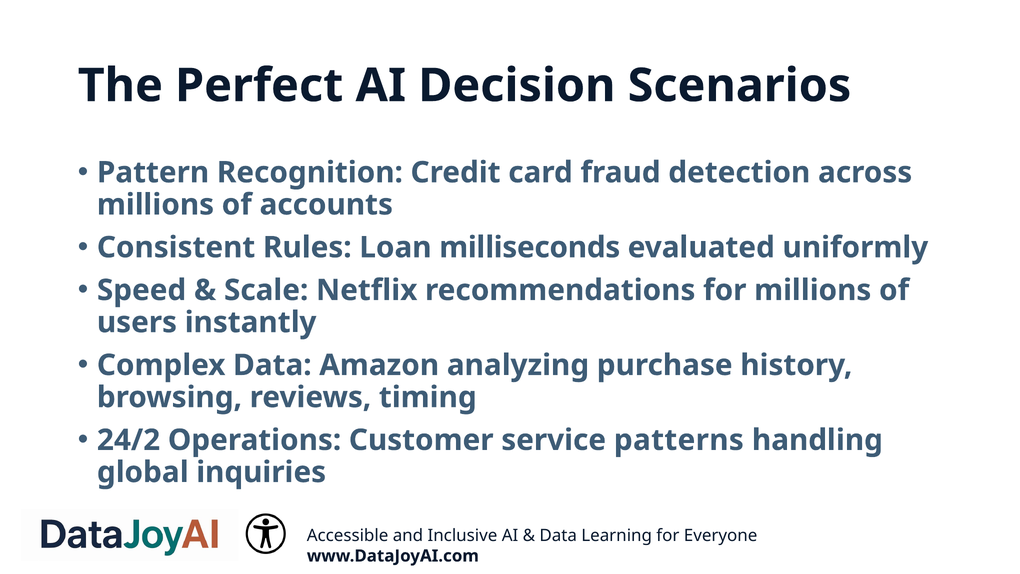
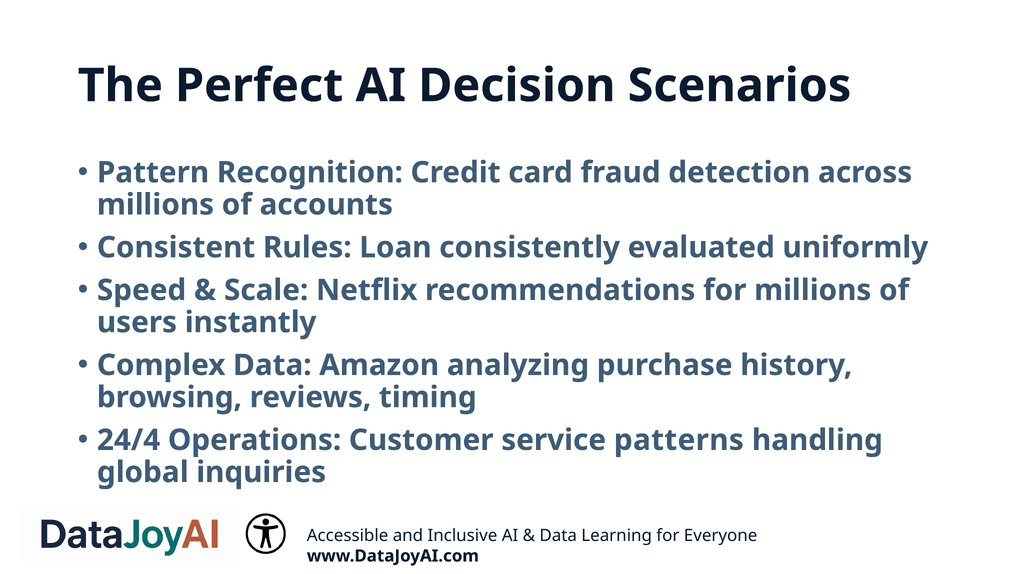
milliseconds: milliseconds -> consistently
24/2: 24/2 -> 24/4
